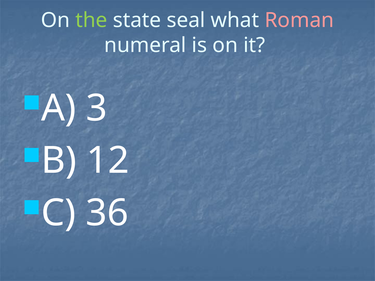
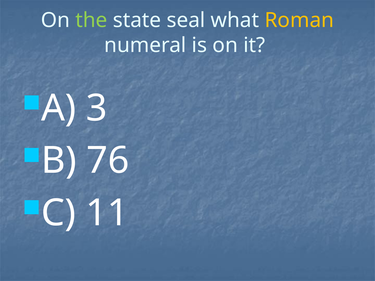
Roman colour: pink -> yellow
12: 12 -> 76
36: 36 -> 11
